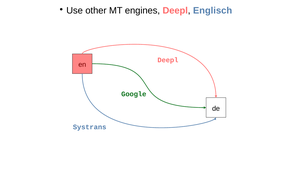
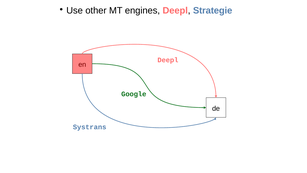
Englisch: Englisch -> Strategie
